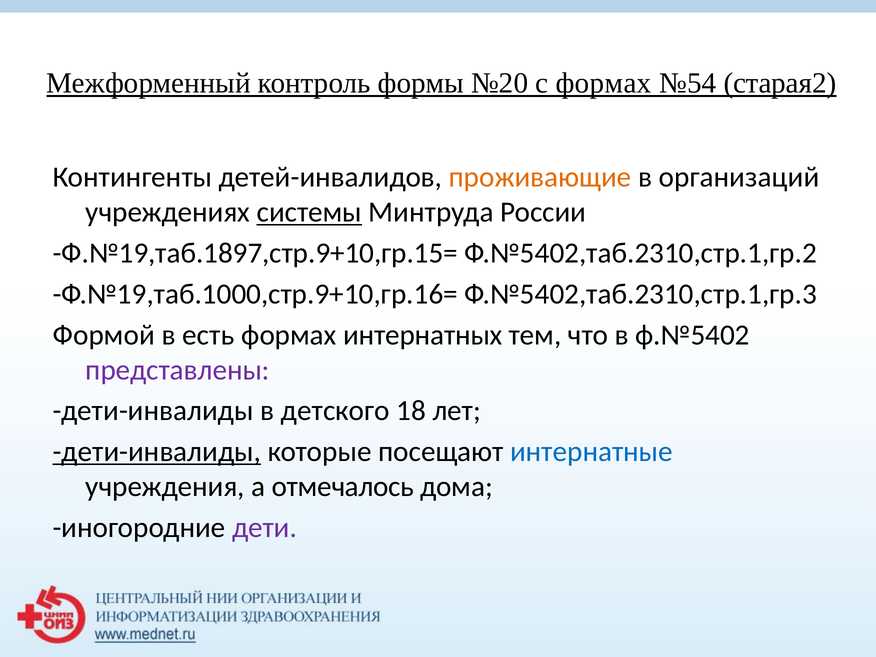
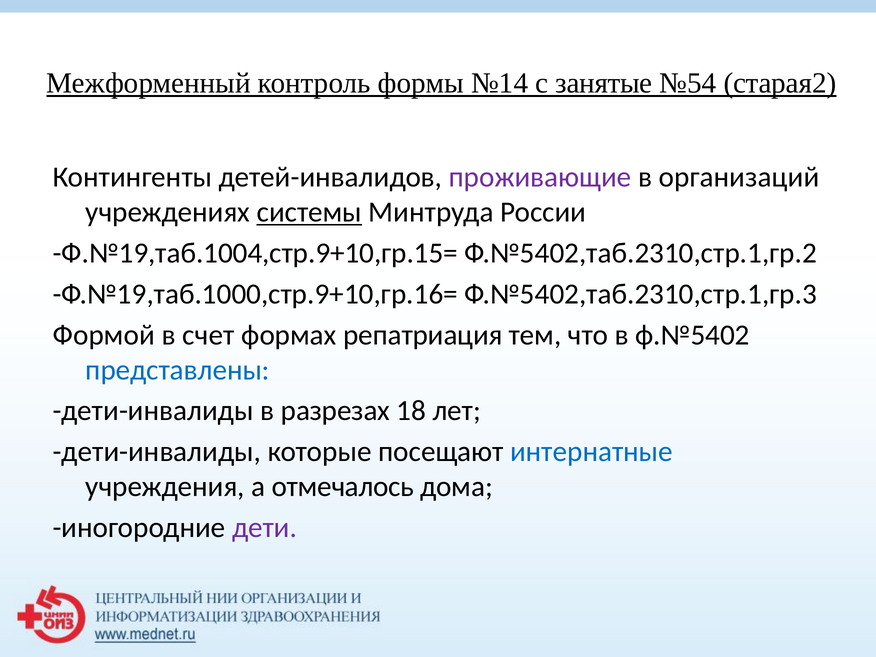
№20: №20 -> №14
с формах: формах -> занятые
проживающие colour: orange -> purple
Ф.№19,таб.1897,стр.9+10,гр.15=: Ф.№19,таб.1897,стр.9+10,гр.15= -> Ф.№19,таб.1004,стр.9+10,гр.15=
есть: есть -> счет
интернатных: интернатных -> репатриация
представлены colour: purple -> blue
детского: детского -> разрезах
дети-инвалиды at (157, 452) underline: present -> none
